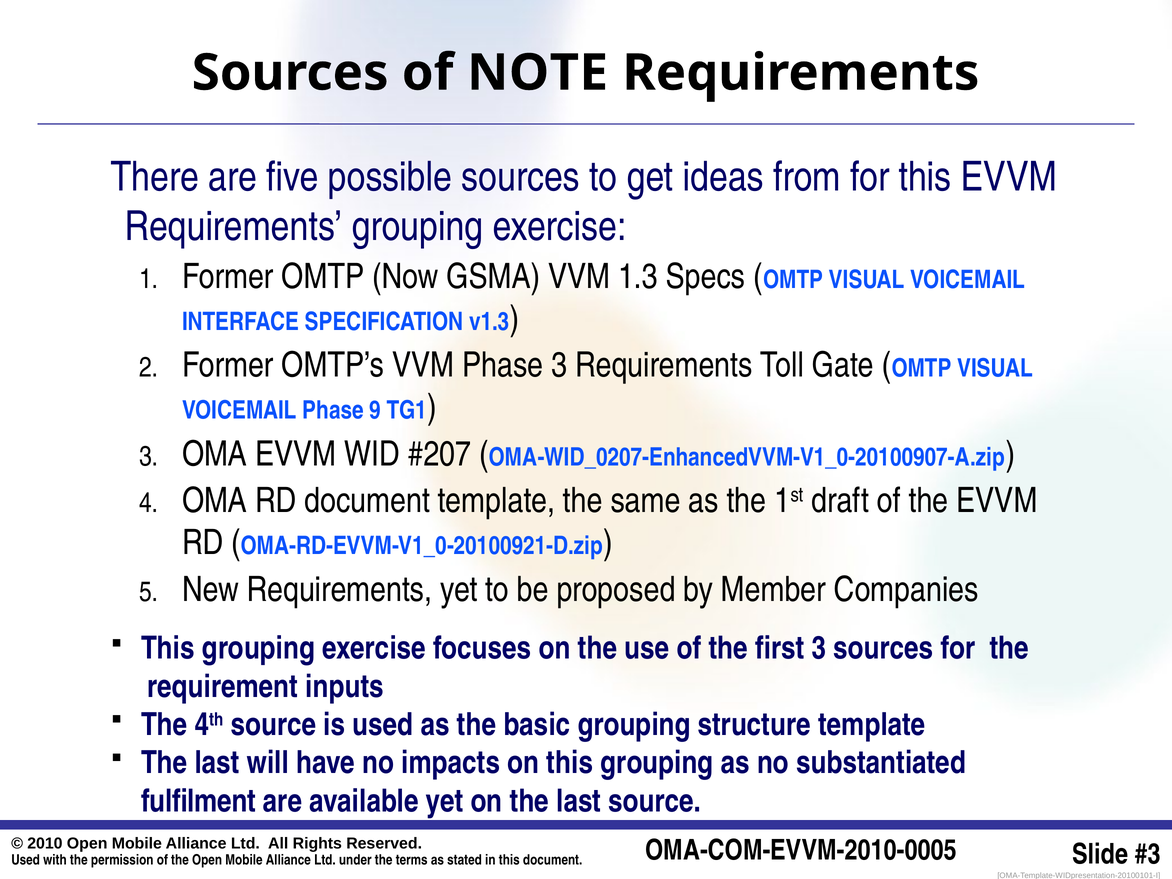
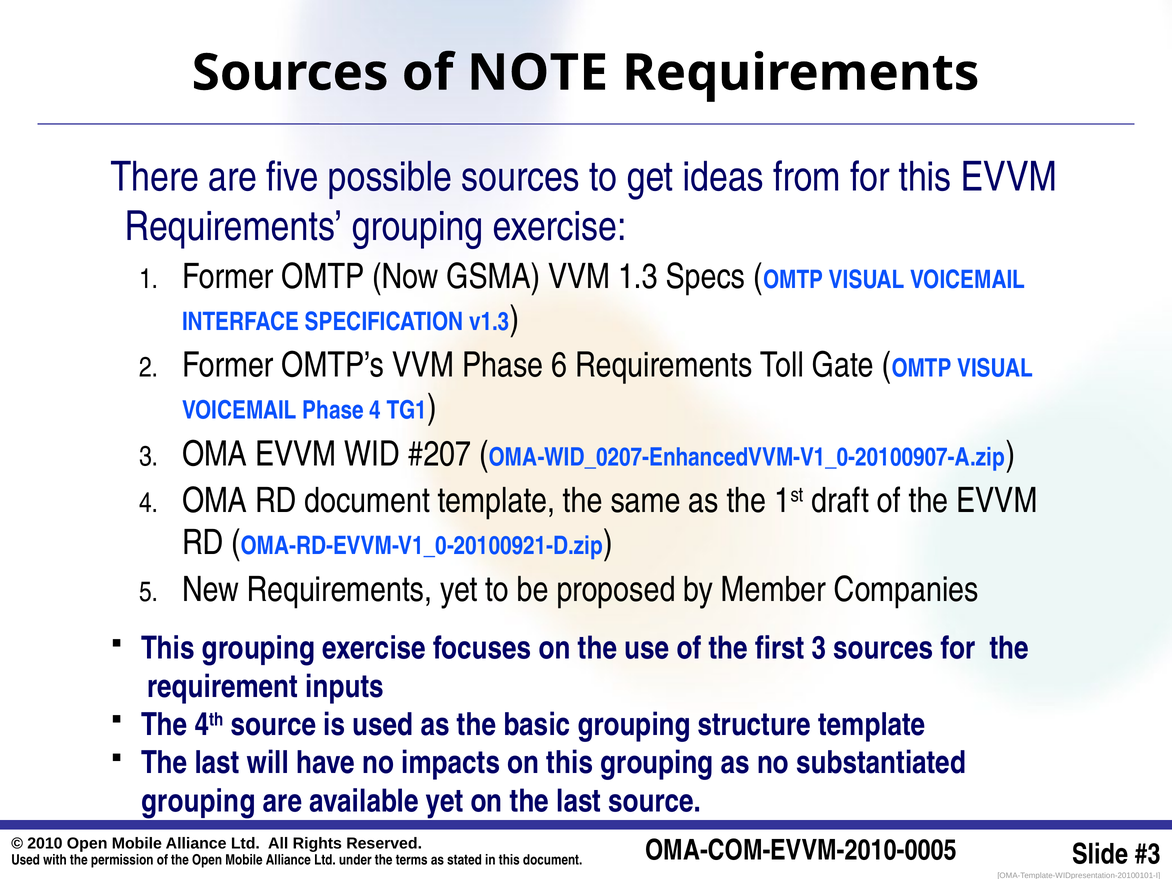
Phase 3: 3 -> 6
Phase 9: 9 -> 4
fulfilment at (199, 801): fulfilment -> grouping
